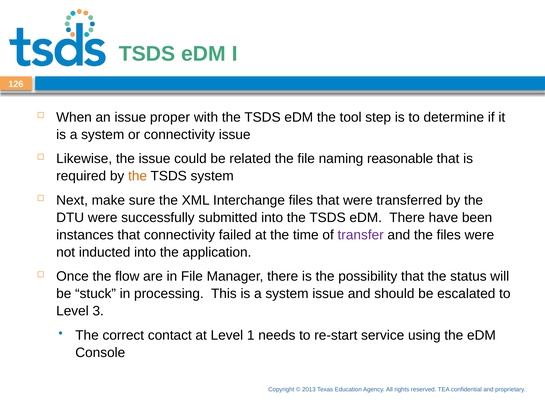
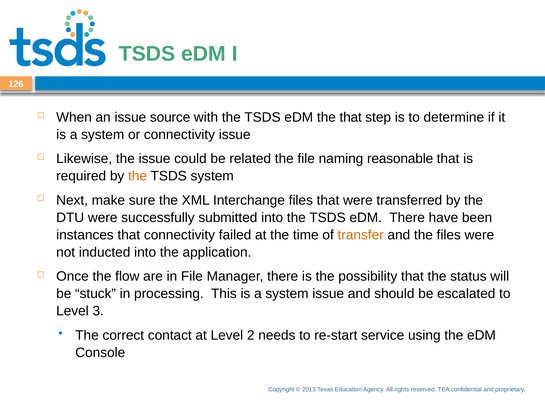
proper: proper -> source
the tool: tool -> that
transfer colour: purple -> orange
1: 1 -> 2
